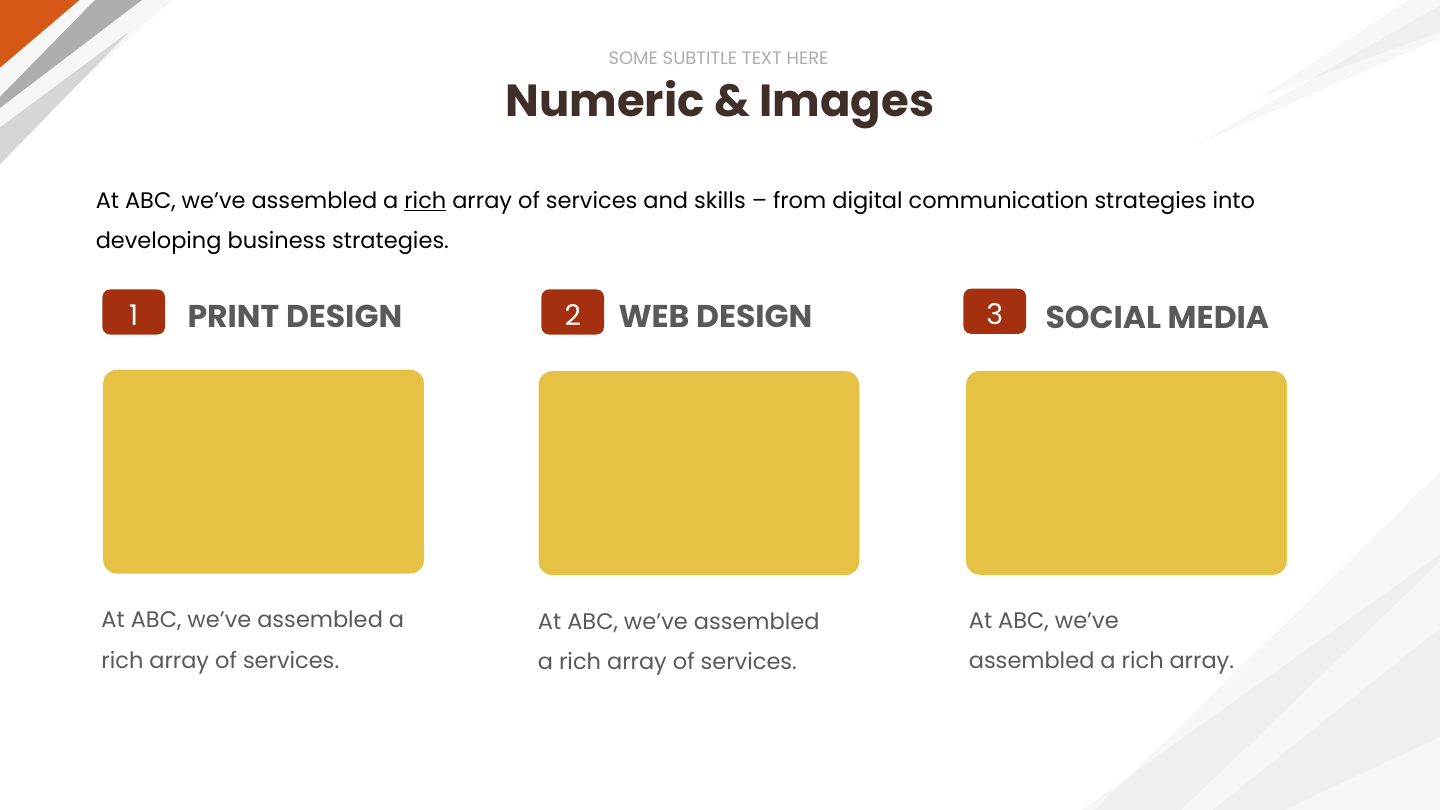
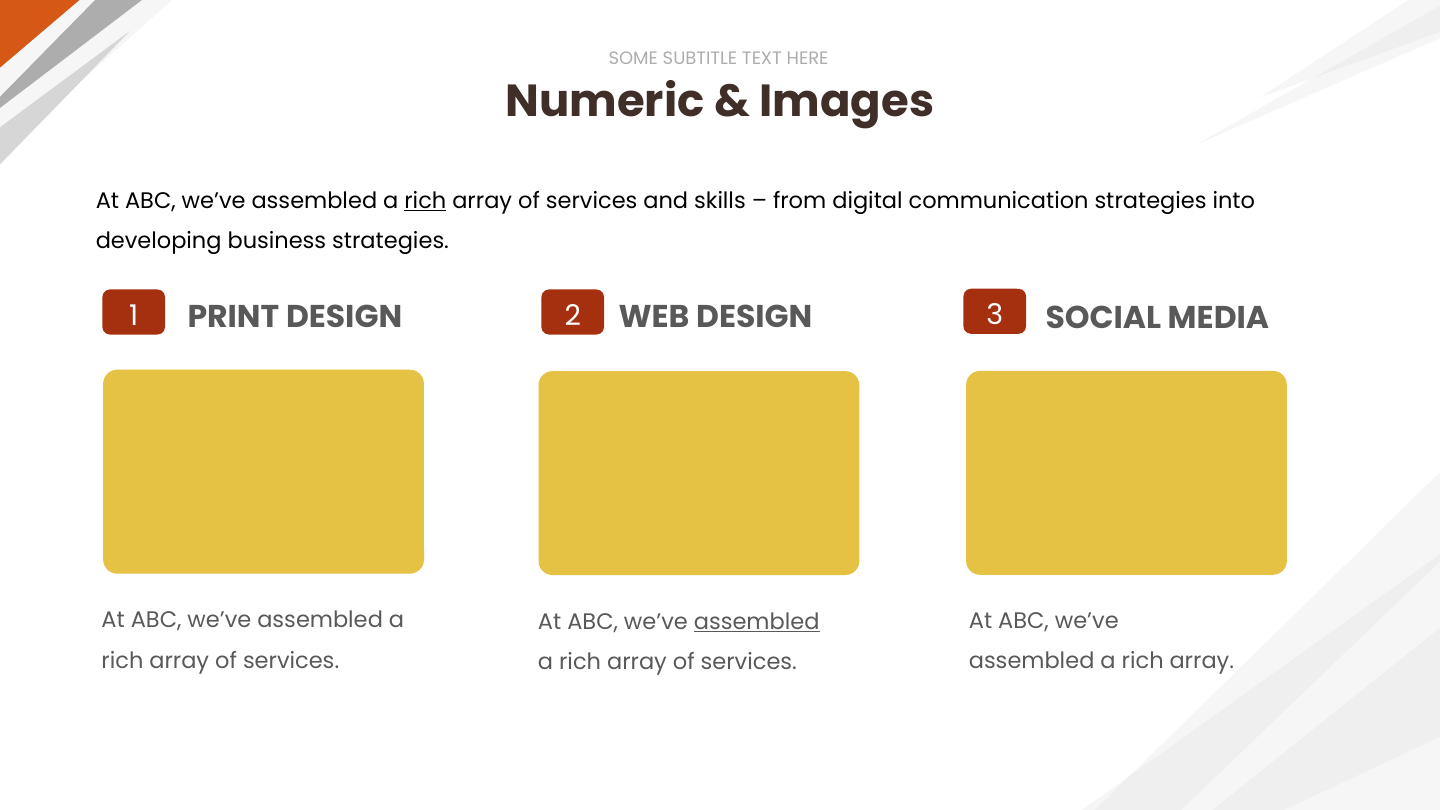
assembled at (757, 622) underline: none -> present
